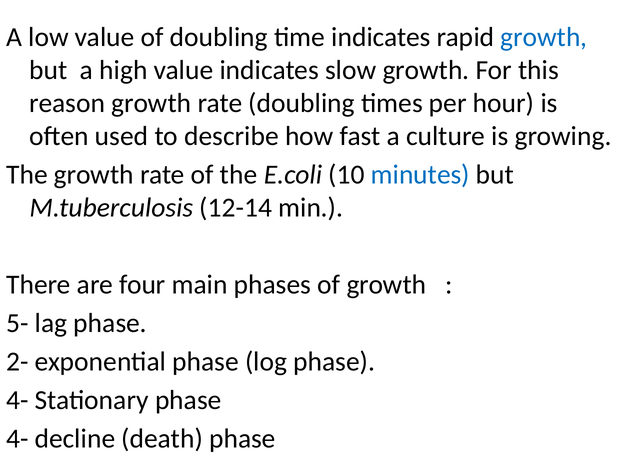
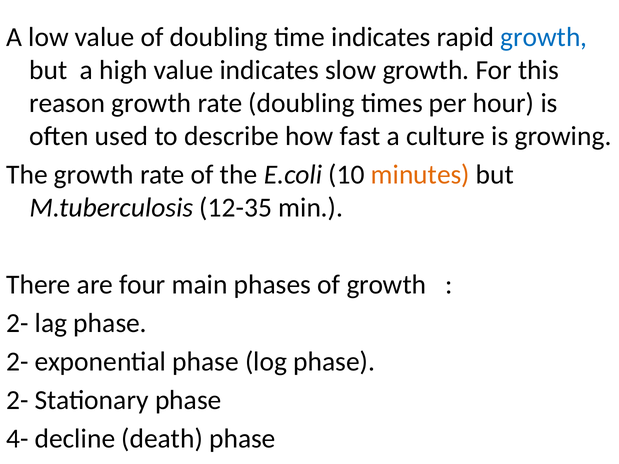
minutes colour: blue -> orange
12-14: 12-14 -> 12-35
5- at (17, 323): 5- -> 2-
4- at (17, 400): 4- -> 2-
